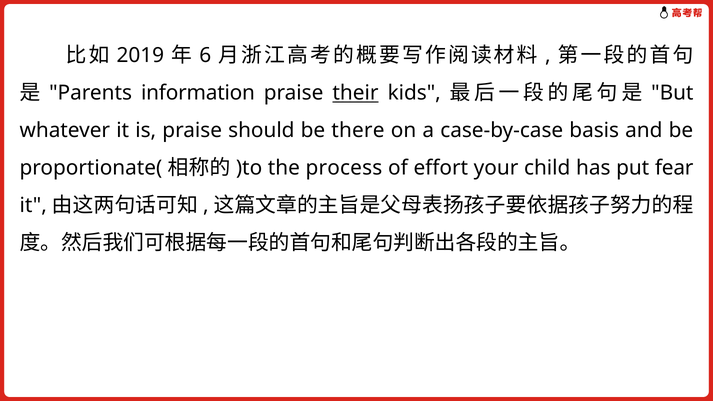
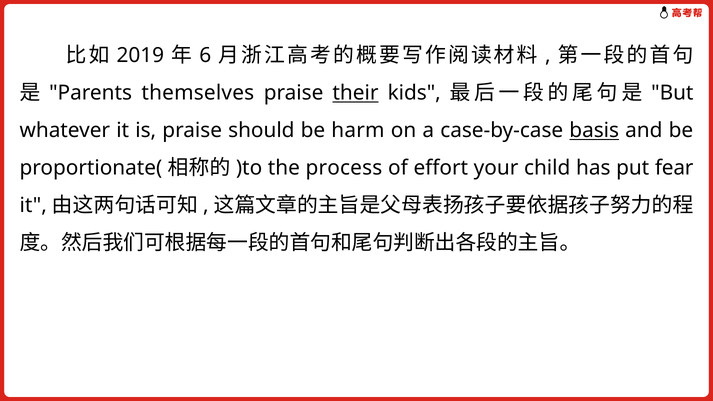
information: information -> themselves
there: there -> harm
basis underline: none -> present
